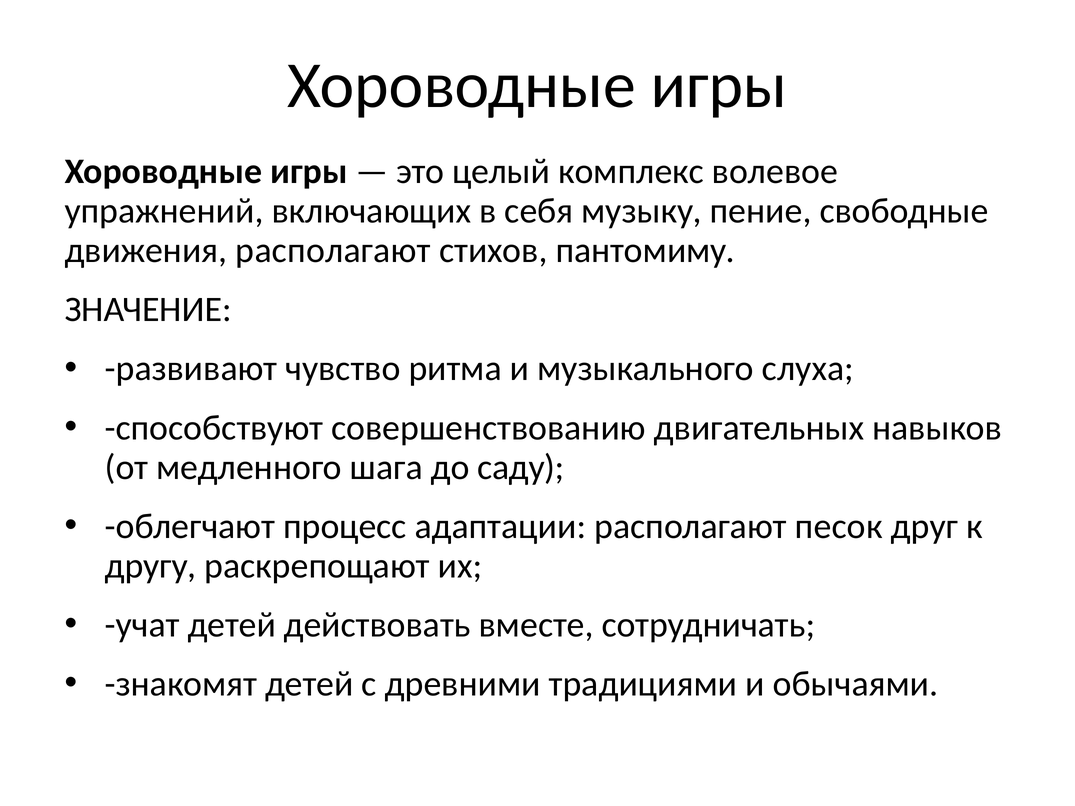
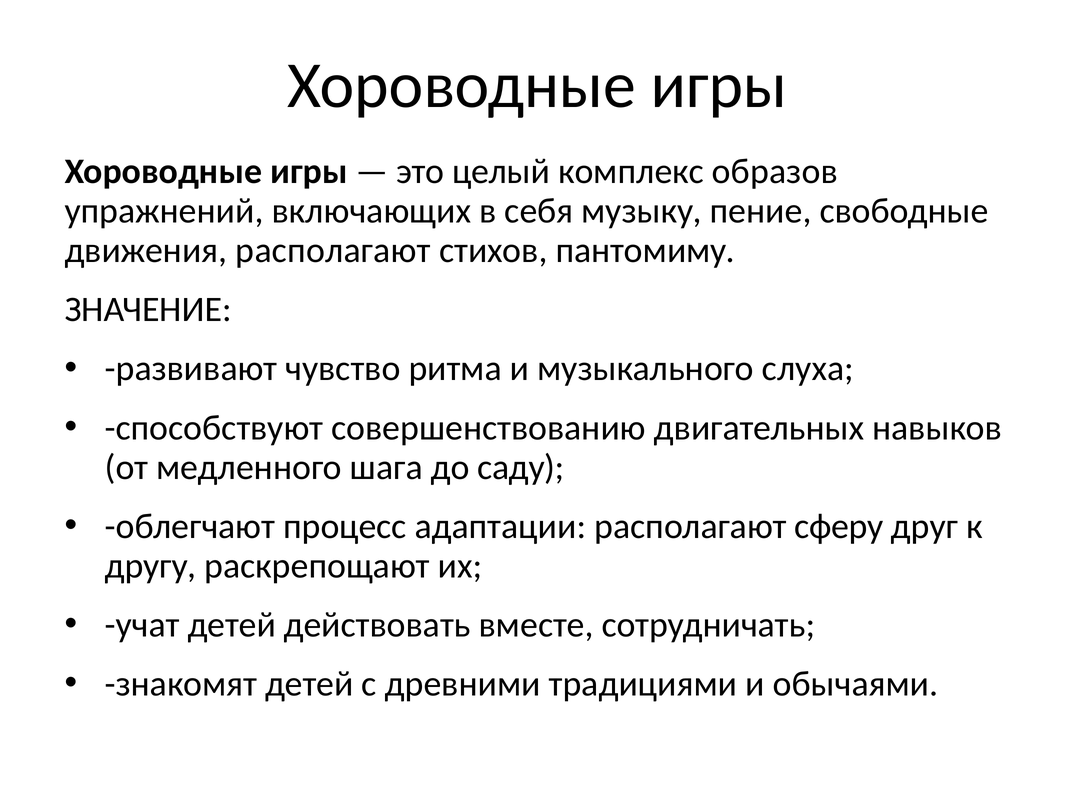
волевое: волевое -> образов
песок: песок -> сферу
